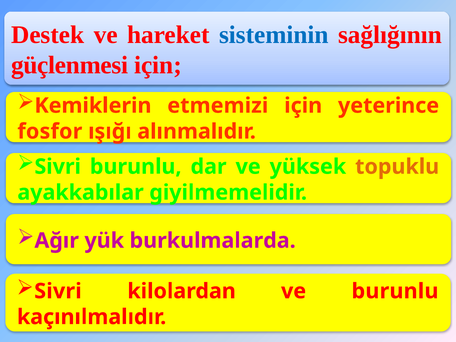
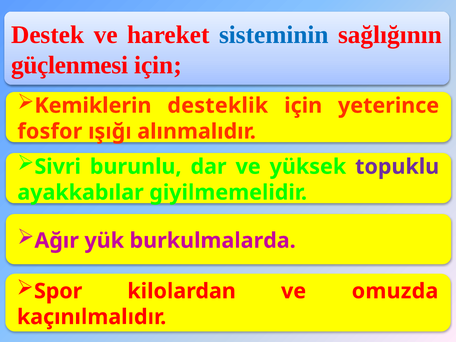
etmemizi: etmemizi -> desteklik
topuklu colour: orange -> purple
Sivri at (58, 291): Sivri -> Spor
ve burunlu: burunlu -> omuzda
